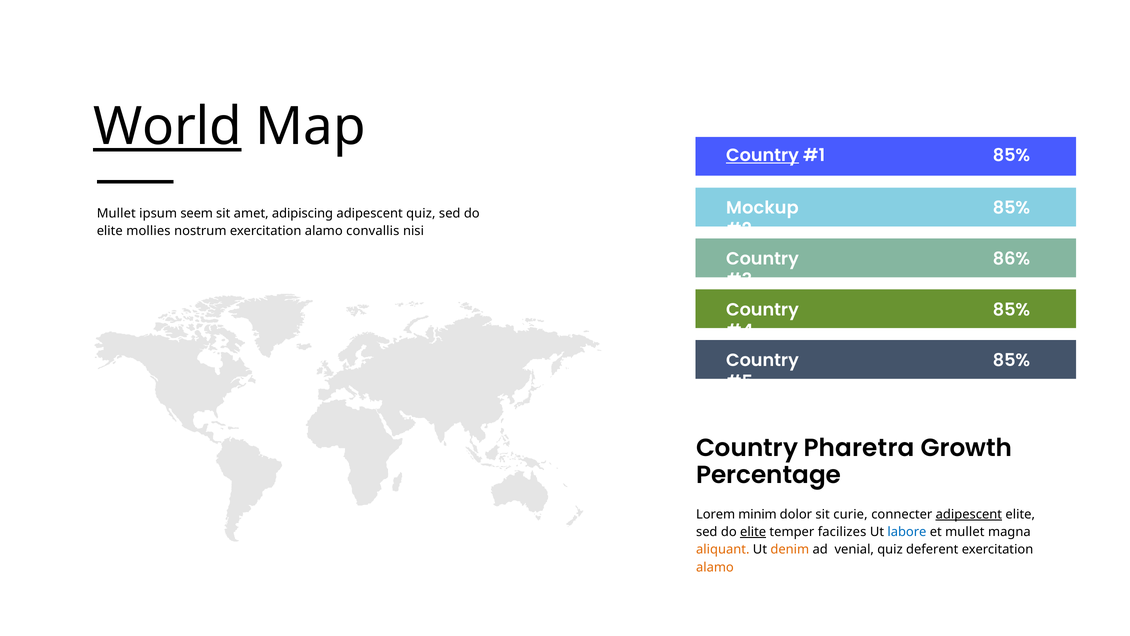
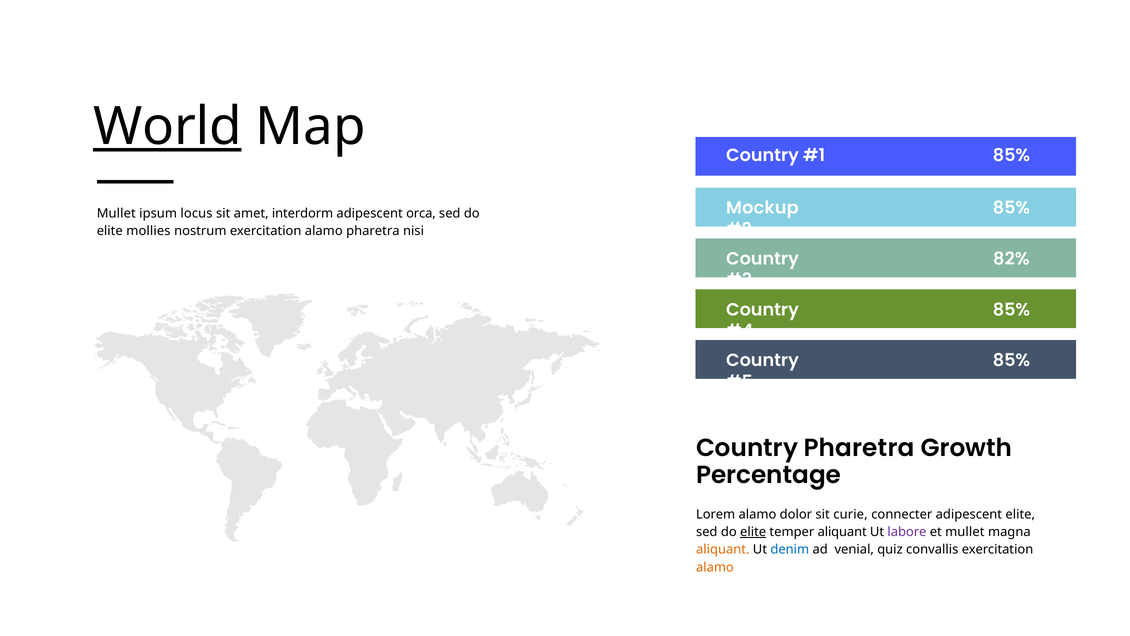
Country at (762, 155) underline: present -> none
seem: seem -> locus
adipiscing: adipiscing -> interdorm
adipescent quiz: quiz -> orca
alamo convallis: convallis -> pharetra
86%: 86% -> 82%
Lorem minim: minim -> alamo
adipescent at (969, 514) underline: present -> none
temper facilizes: facilizes -> aliquant
labore colour: blue -> purple
denim colour: orange -> blue
deferent: deferent -> convallis
